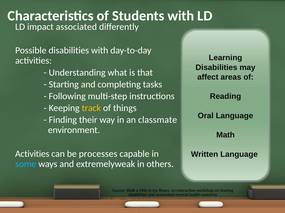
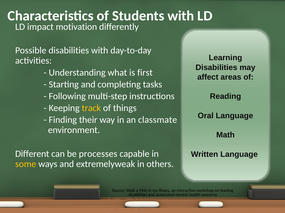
impact associated: associated -> motivation
that: that -> first
Activities at (32, 154): Activities -> Different
some colour: light blue -> yellow
